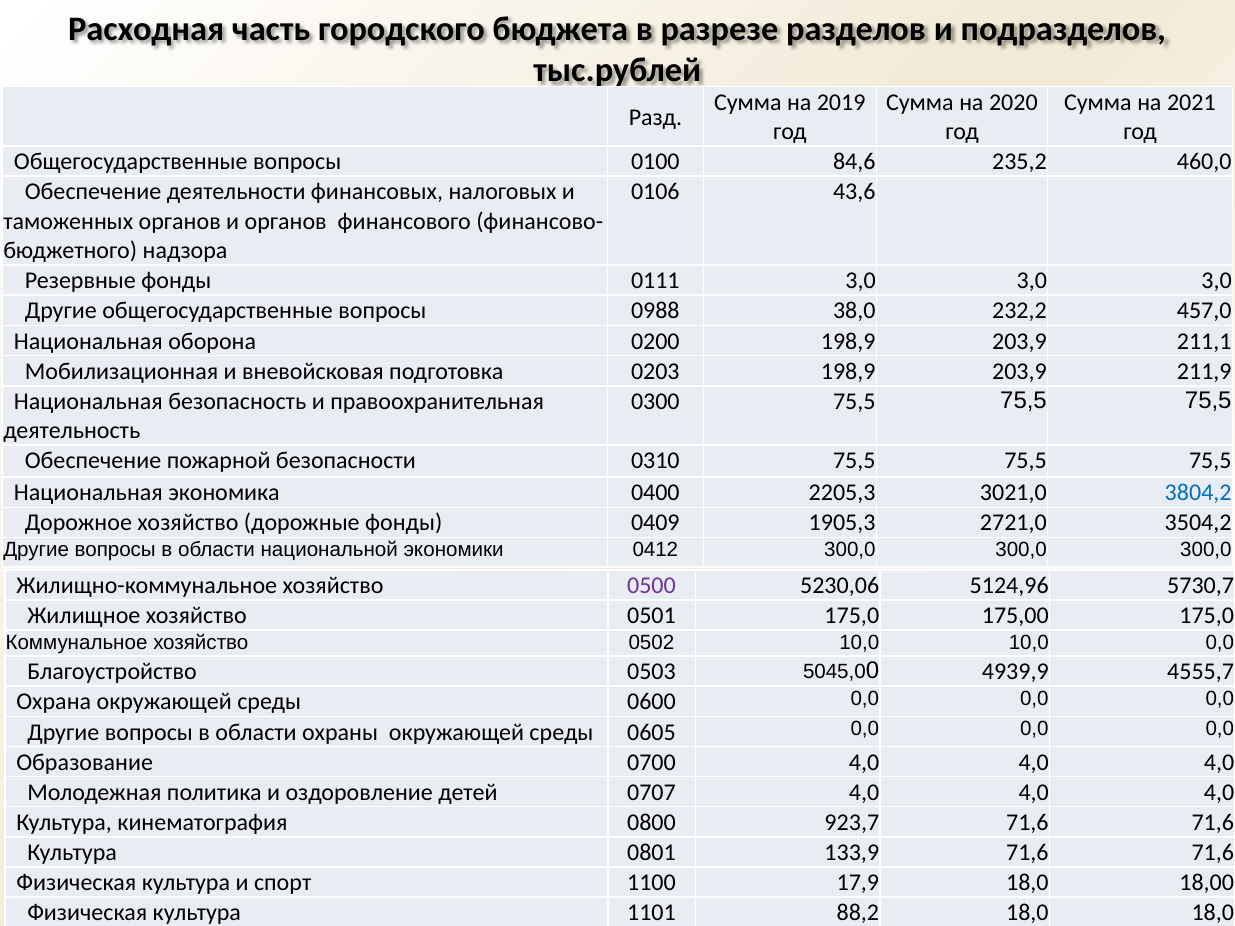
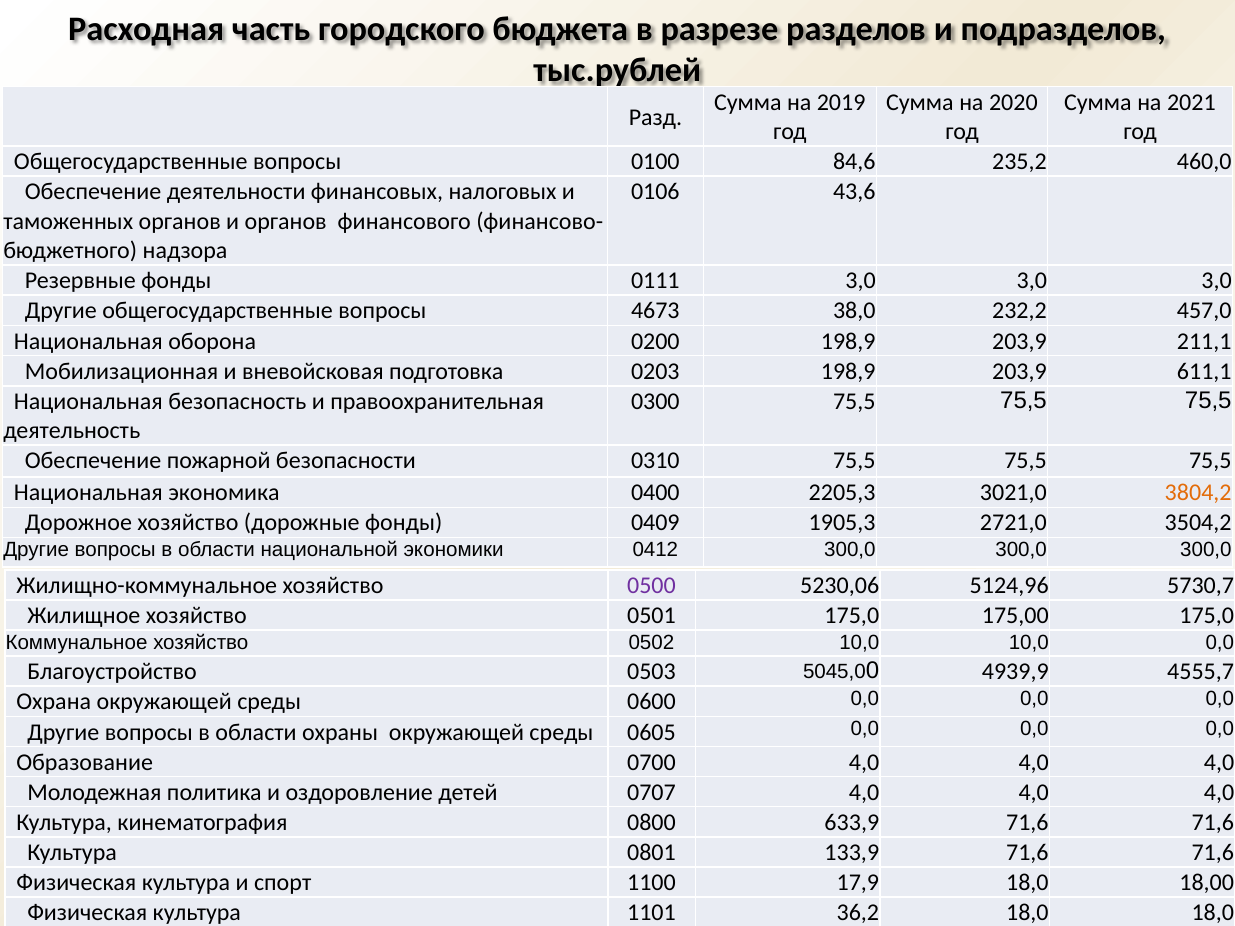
0988: 0988 -> 4673
211,9: 211,9 -> 611,1
3804,2 colour: blue -> orange
923,7: 923,7 -> 633,9
88,2: 88,2 -> 36,2
